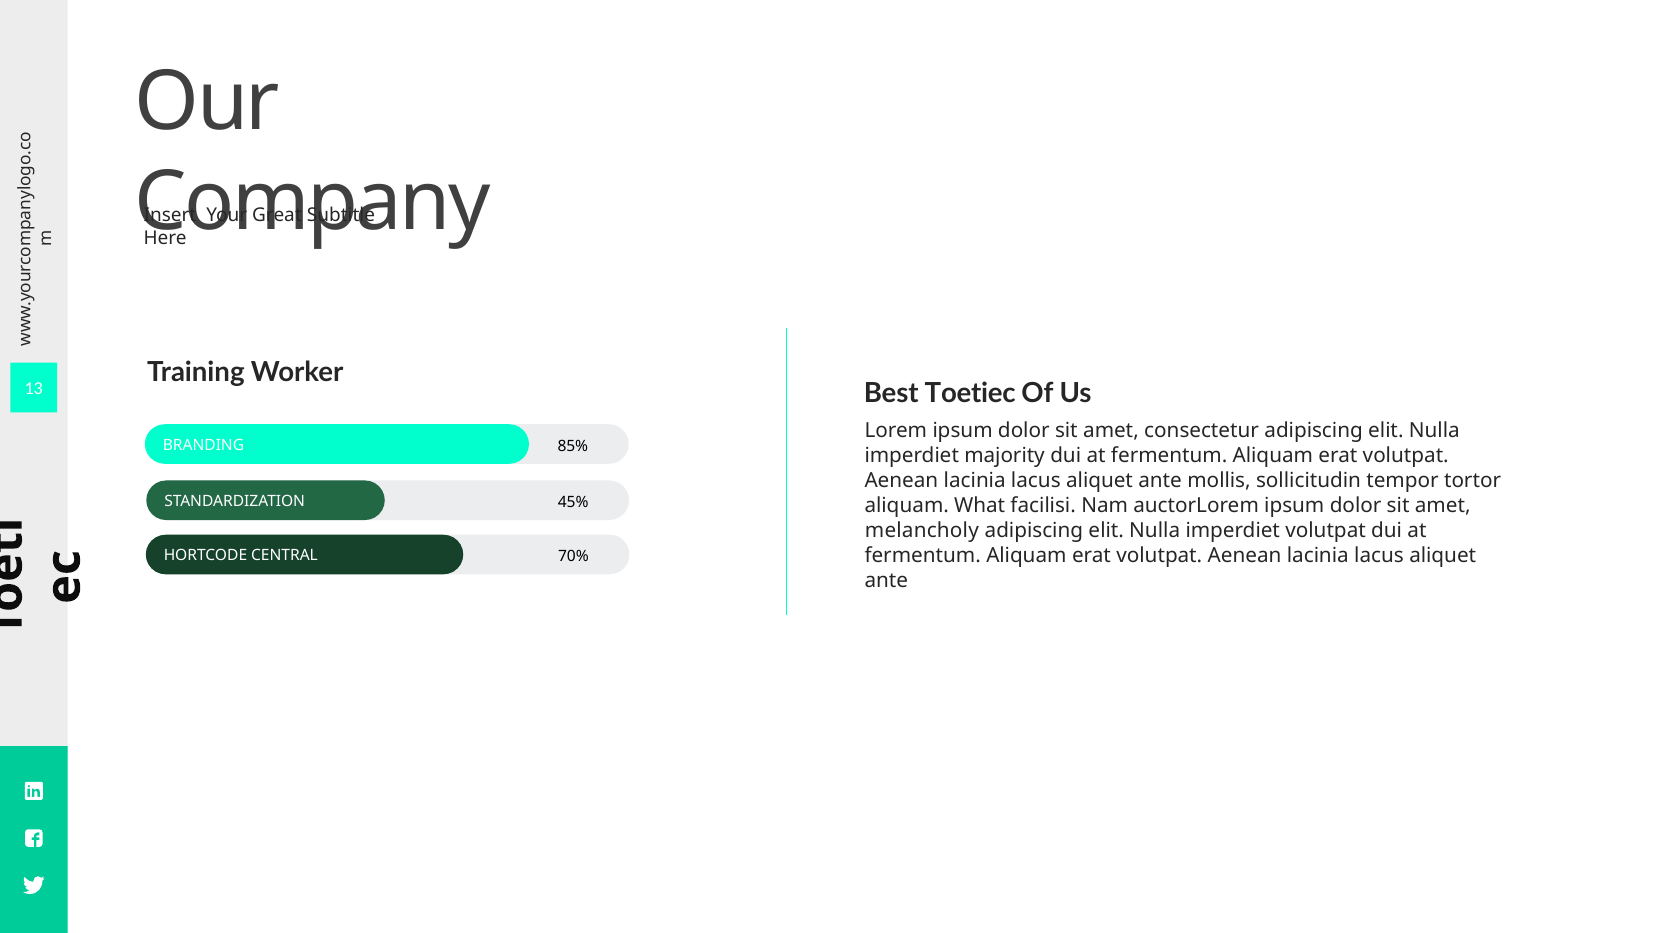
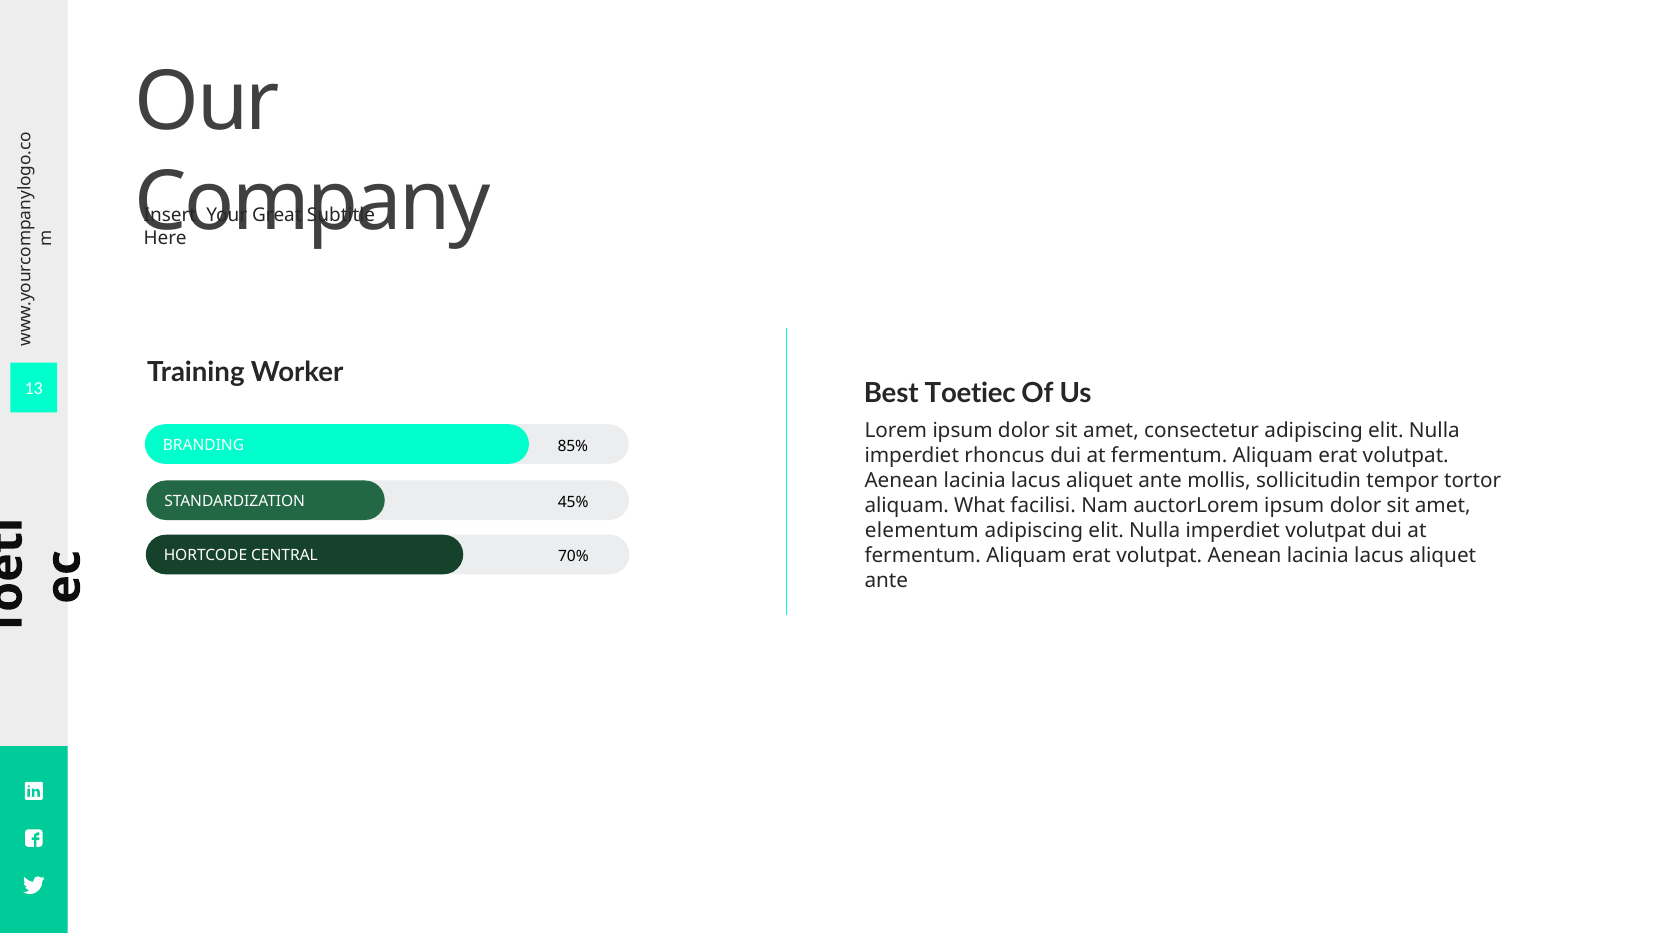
majority: majority -> rhoncus
melancholy: melancholy -> elementum
